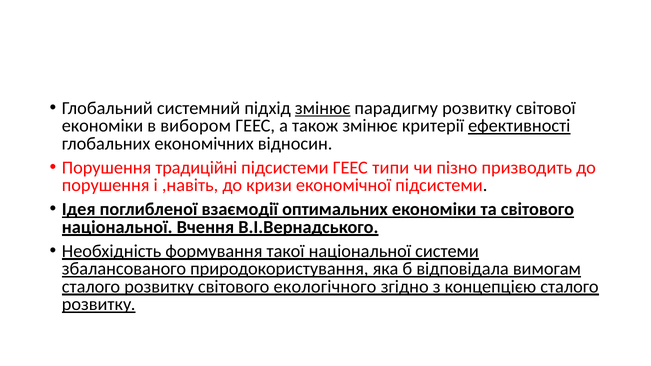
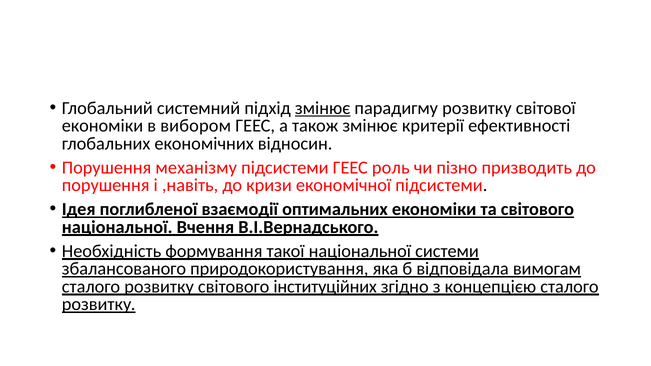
ефективності underline: present -> none
традиційні: традиційні -> механізму
типи: типи -> роль
екологічного: екологічного -> інституційних
